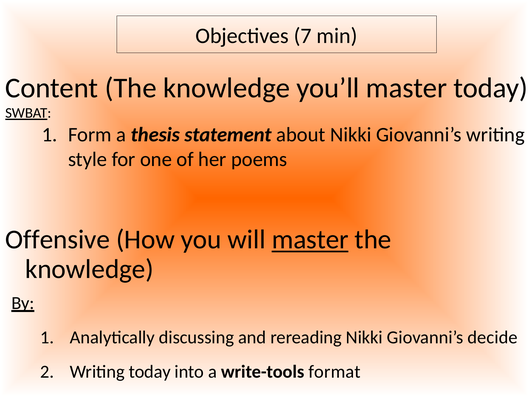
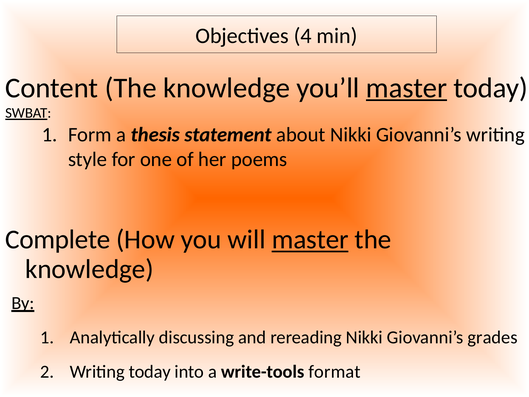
7: 7 -> 4
master at (406, 88) underline: none -> present
Offensive: Offensive -> Complete
decide: decide -> grades
